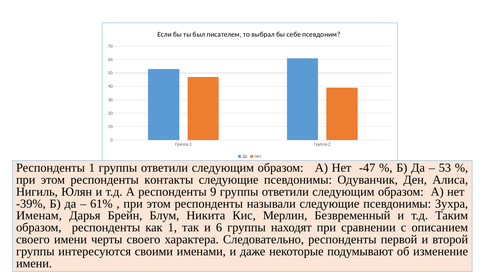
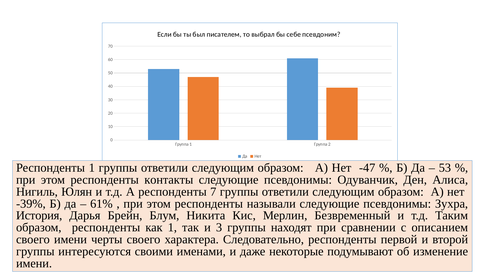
9: 9 -> 7
Именам: Именам -> История
6: 6 -> 3
